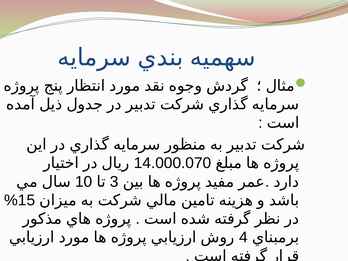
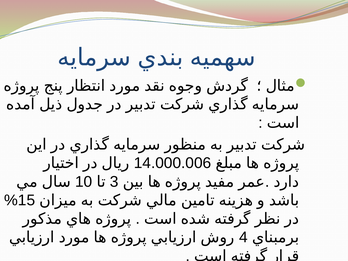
14.000.070: 14.000.070 -> 14.000.006
